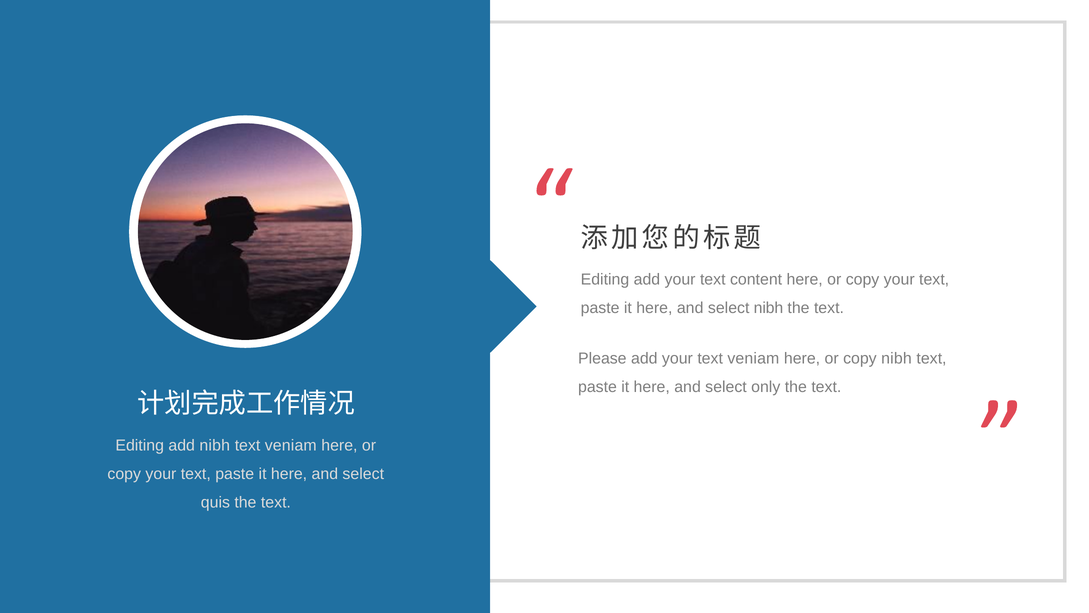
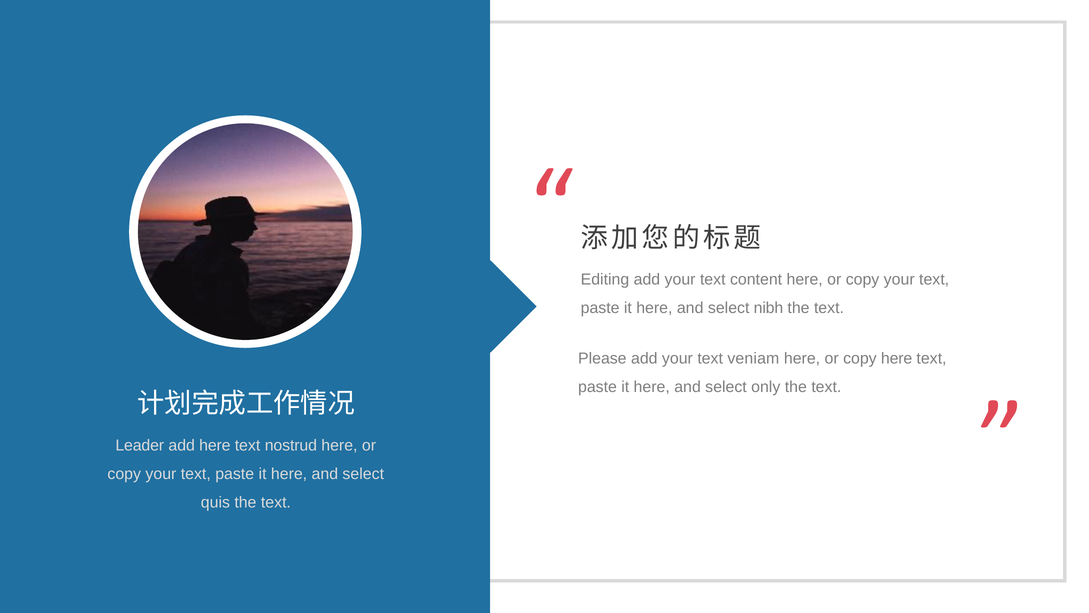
copy nibh: nibh -> here
Editing at (140, 445): Editing -> Leader
add nibh: nibh -> here
veniam at (291, 445): veniam -> nostrud
